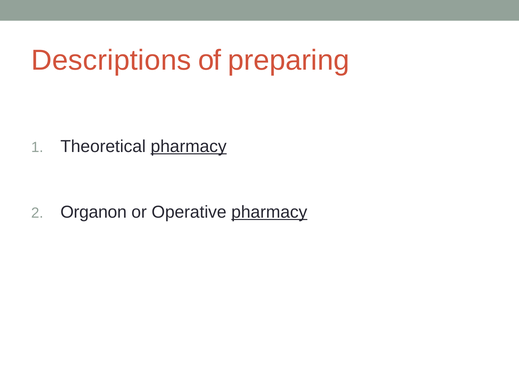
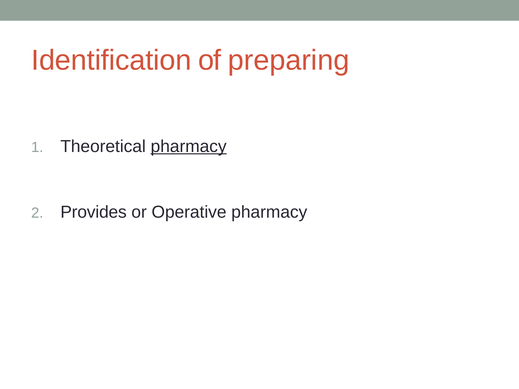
Descriptions: Descriptions -> Identification
Organon: Organon -> Provides
pharmacy at (269, 212) underline: present -> none
